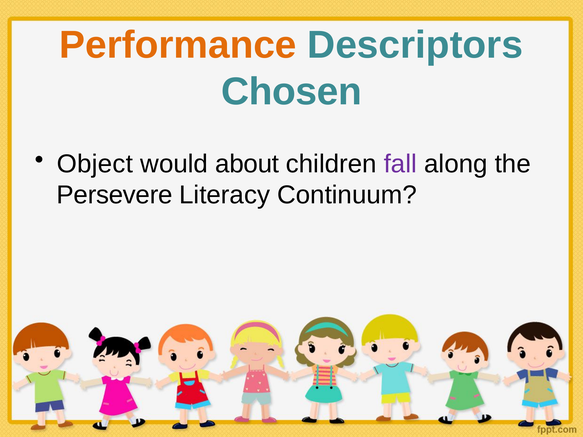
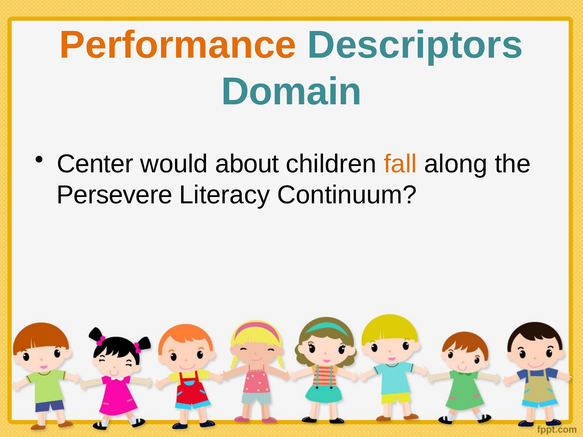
Chosen: Chosen -> Domain
Object: Object -> Center
fall colour: purple -> orange
